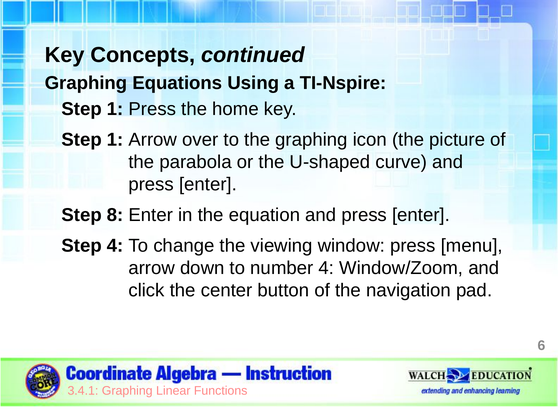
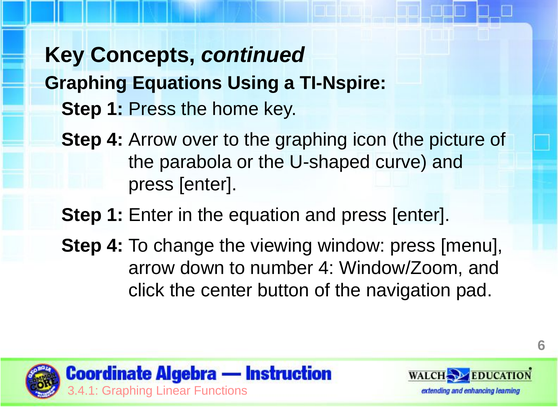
1 at (115, 139): 1 -> 4
8 at (115, 215): 8 -> 1
